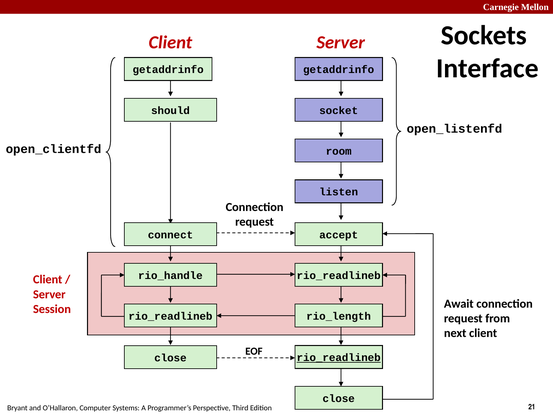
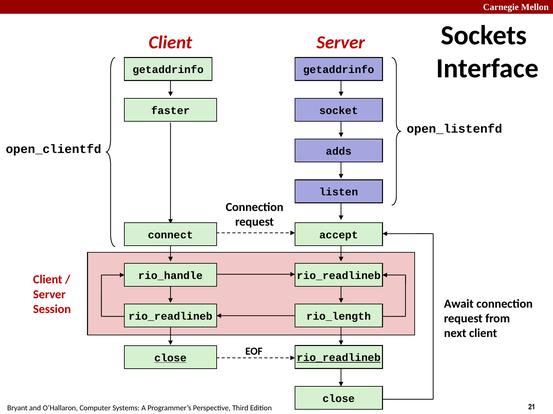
should: should -> faster
room: room -> adds
close at (170, 359) underline: none -> present
